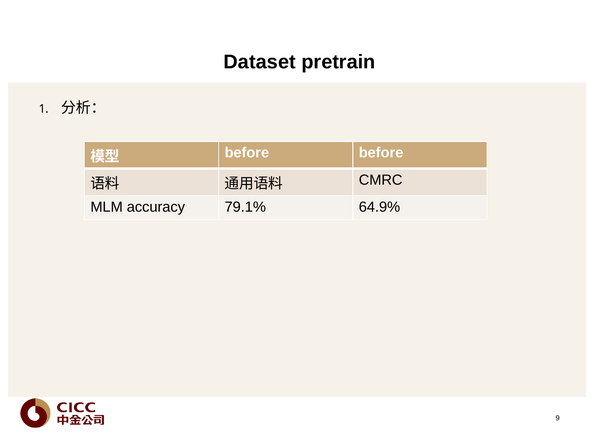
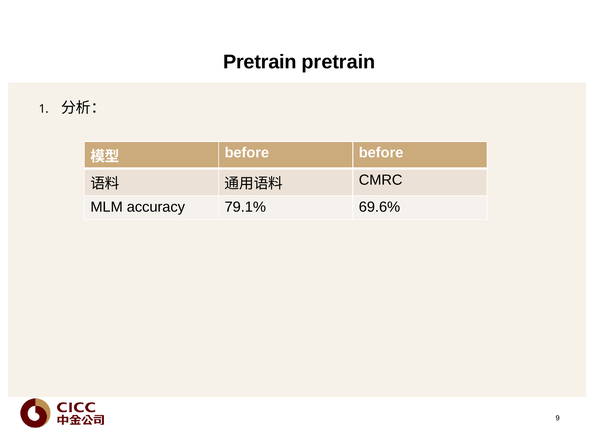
Dataset at (260, 62): Dataset -> Pretrain
64.9%: 64.9% -> 69.6%
